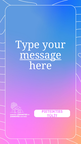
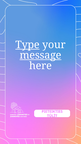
Type underline: none -> present
